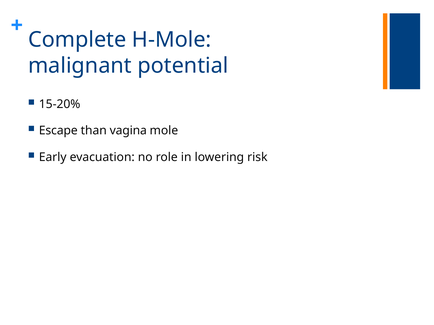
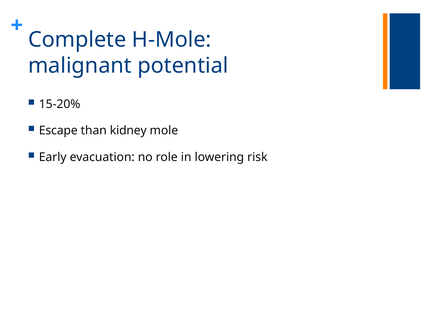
vagina: vagina -> kidney
